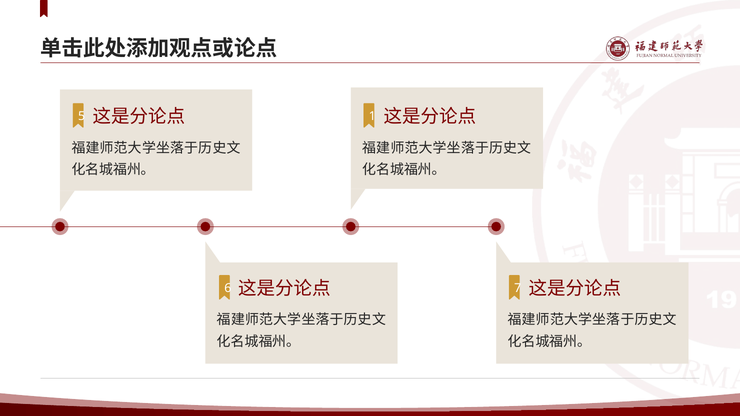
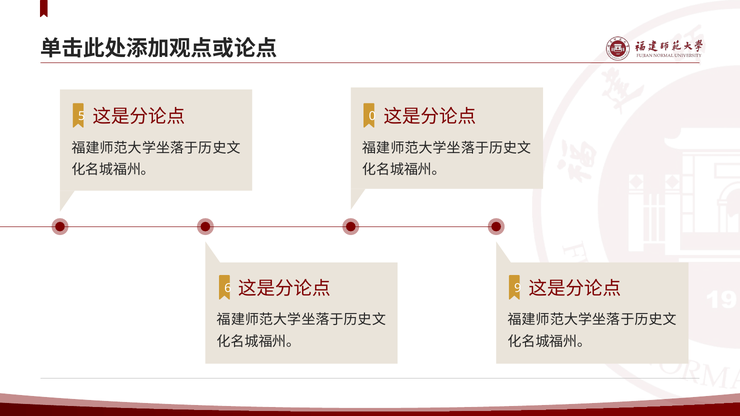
1: 1 -> 0
7: 7 -> 9
